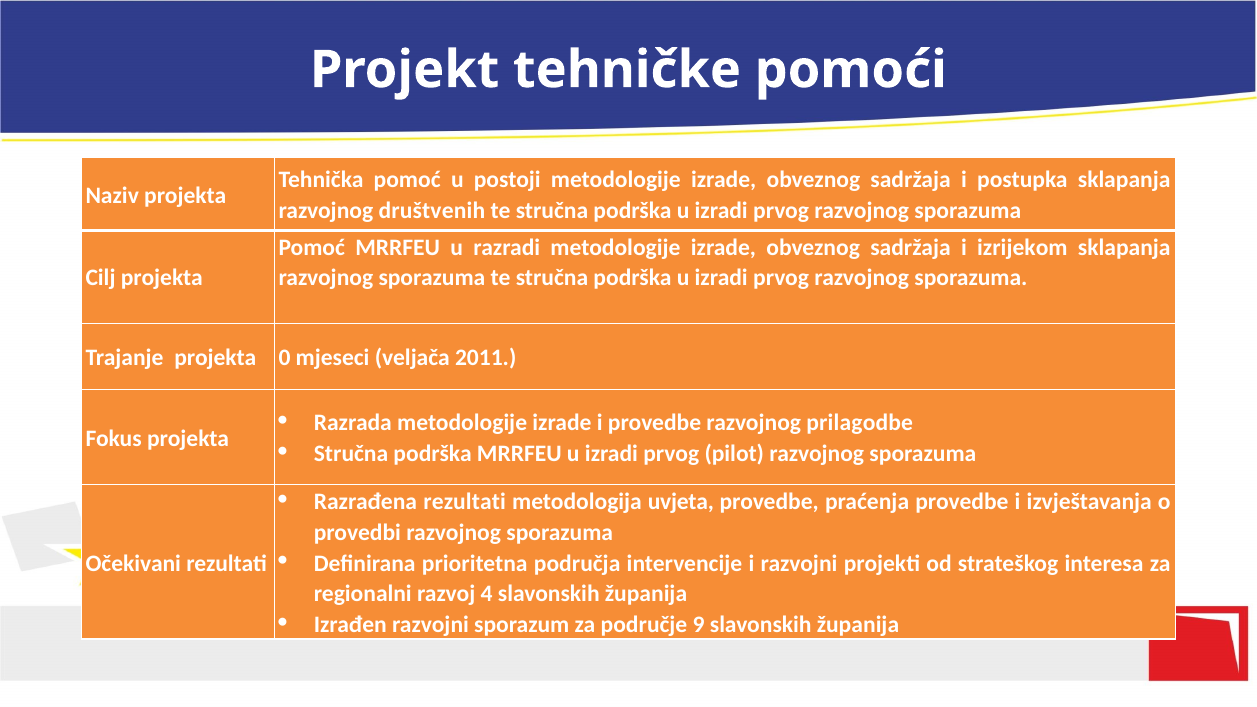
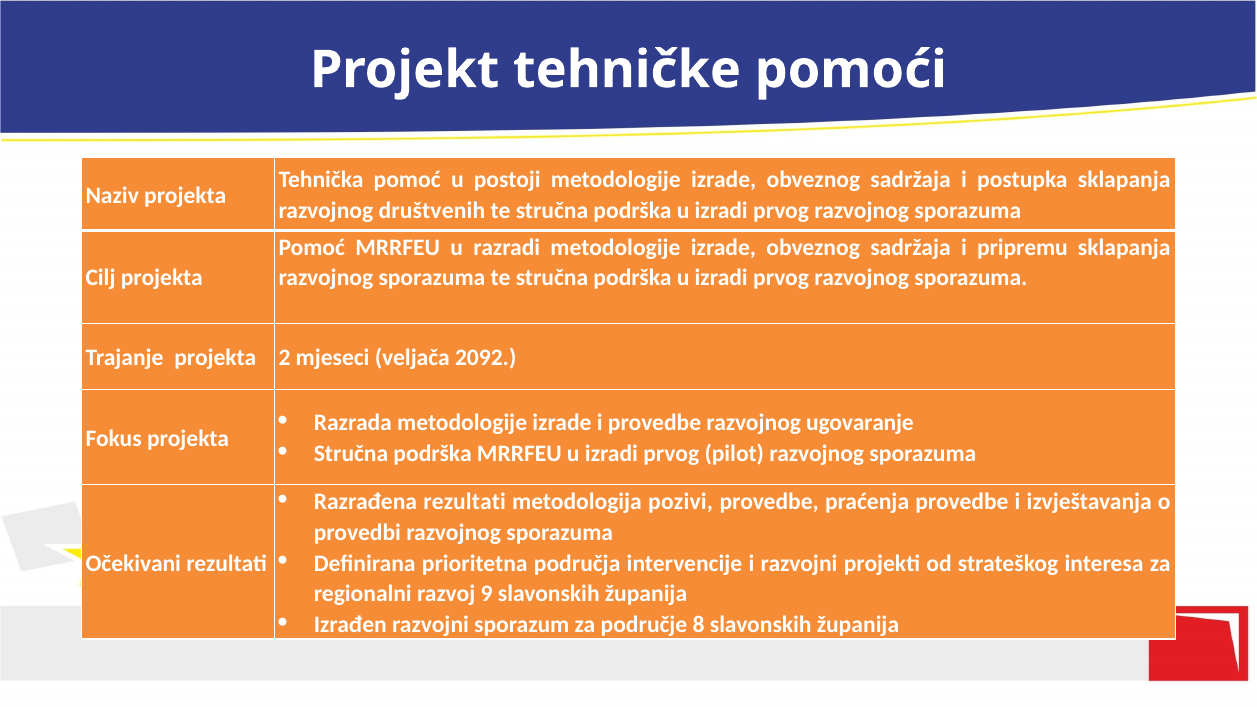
izrijekom: izrijekom -> pripremu
0: 0 -> 2
2011: 2011 -> 2092
prilagodbe: prilagodbe -> ugovaranje
uvjeta: uvjeta -> pozivi
4: 4 -> 9
9: 9 -> 8
